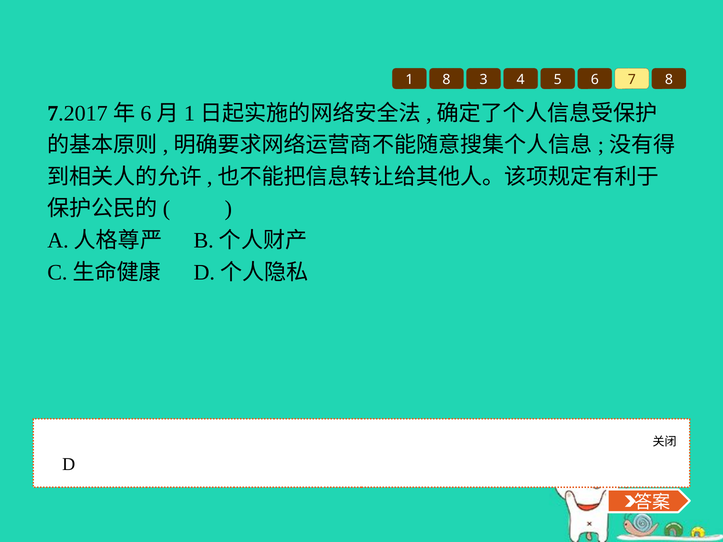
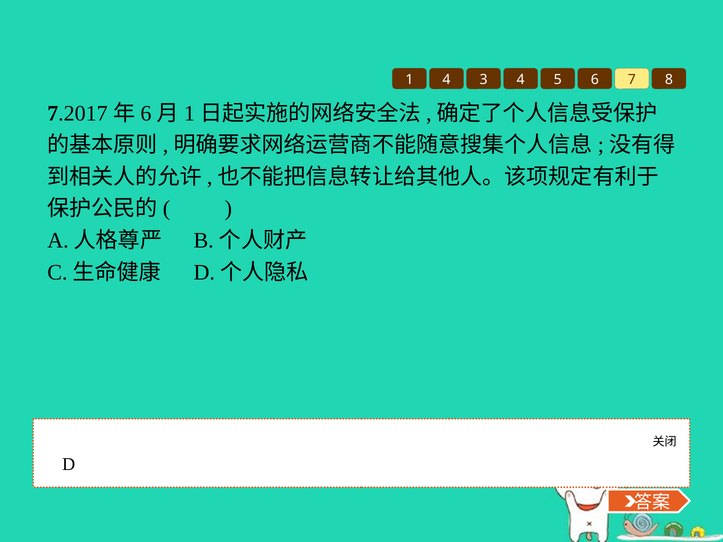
1 8: 8 -> 4
